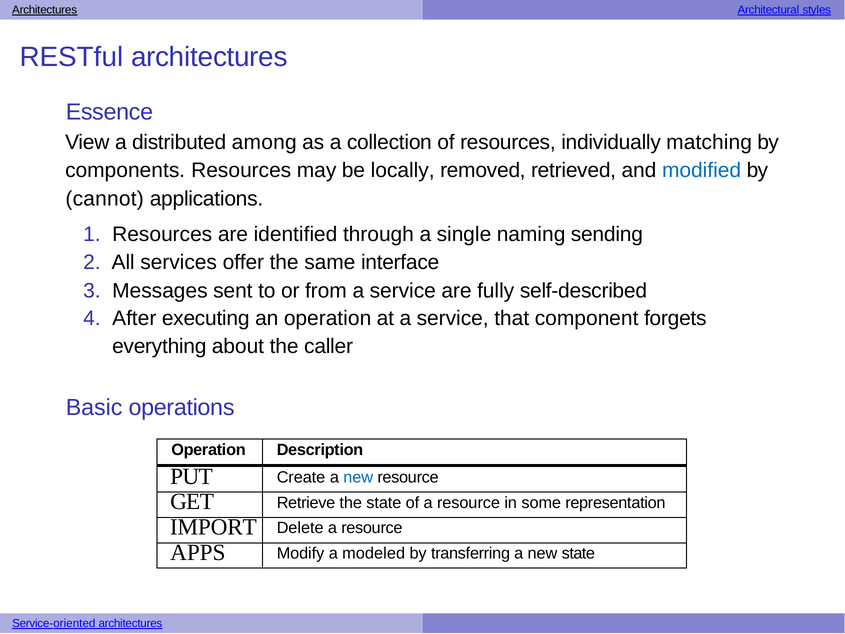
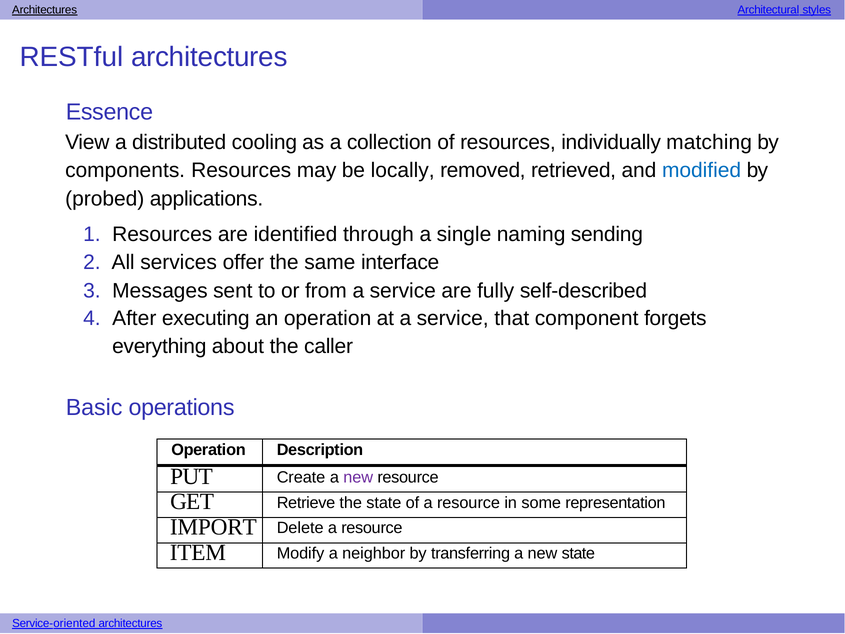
among: among -> cooling
cannot: cannot -> probed
new at (358, 478) colour: blue -> purple
APPS: APPS -> ITEM
modeled: modeled -> neighbor
